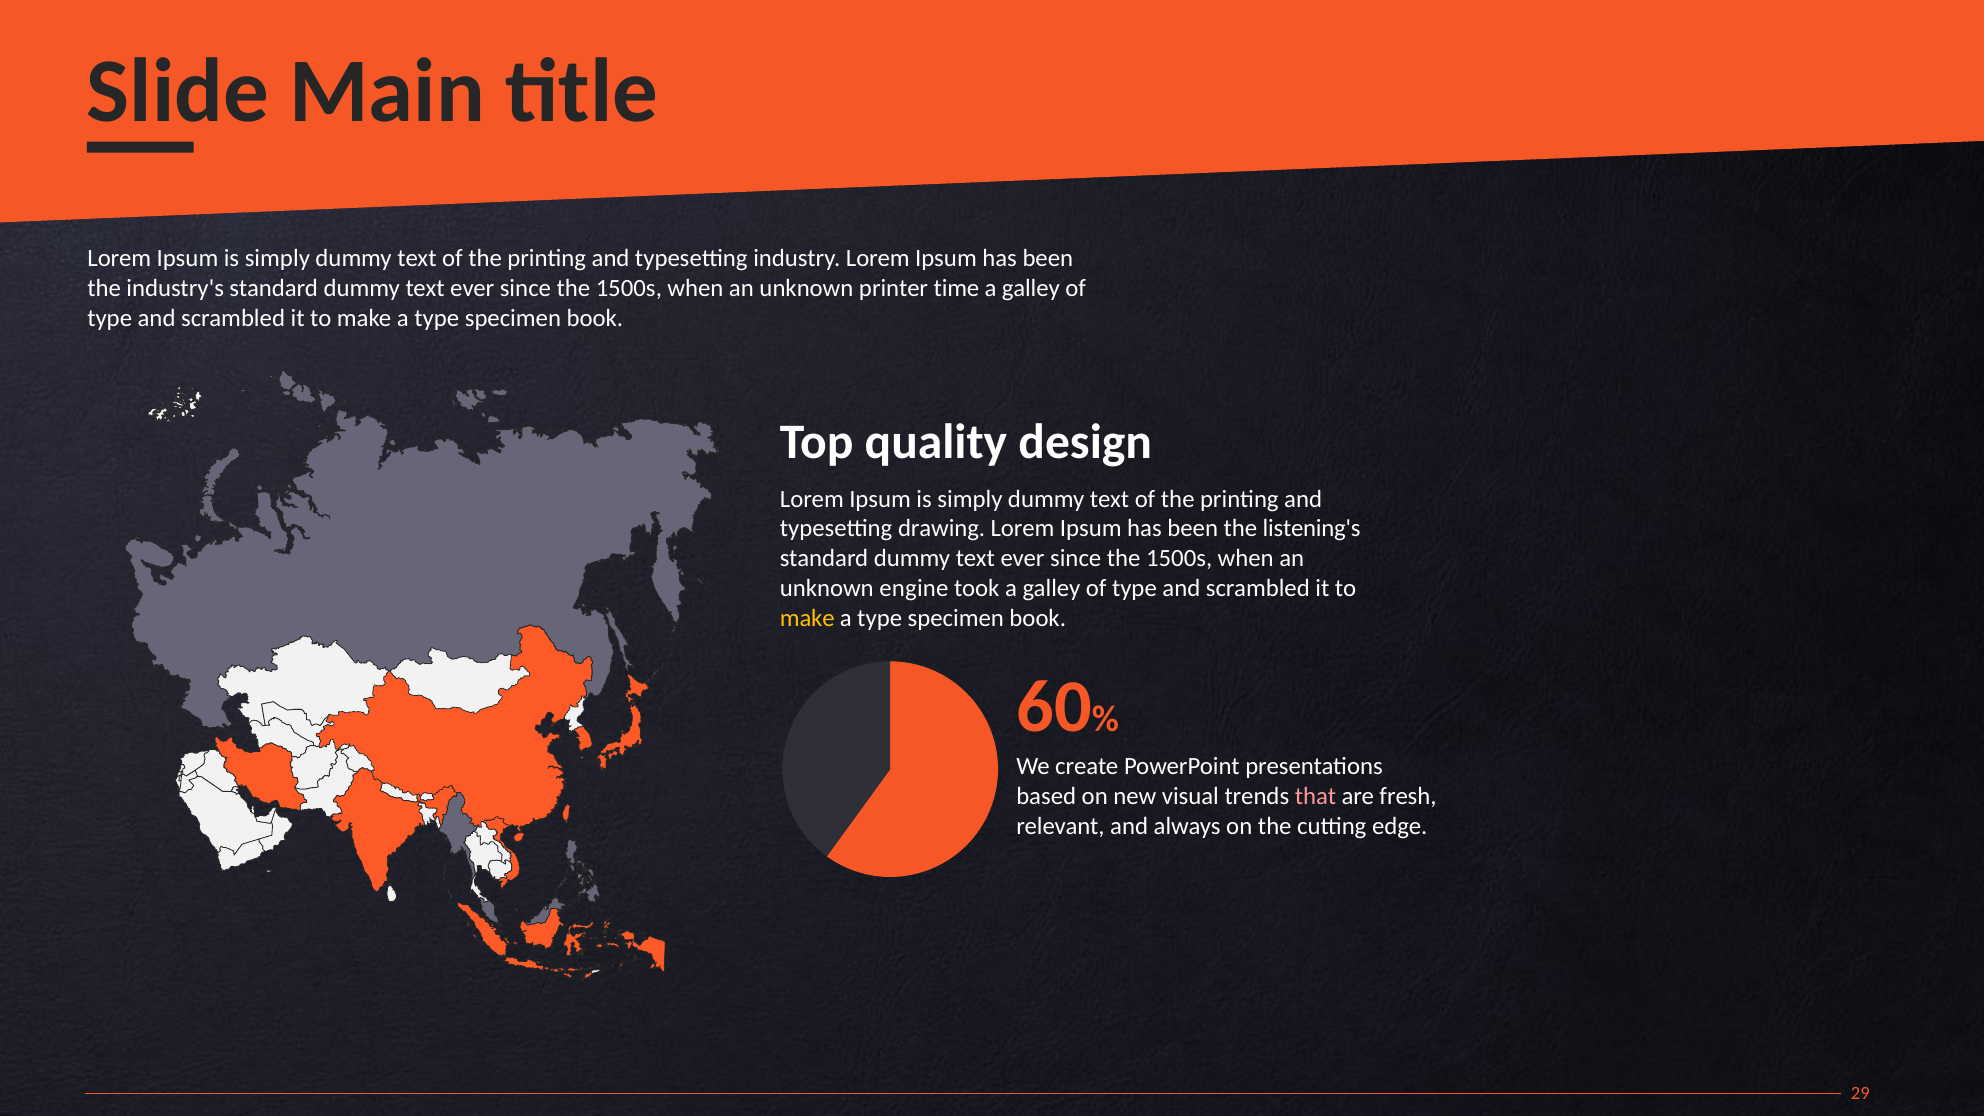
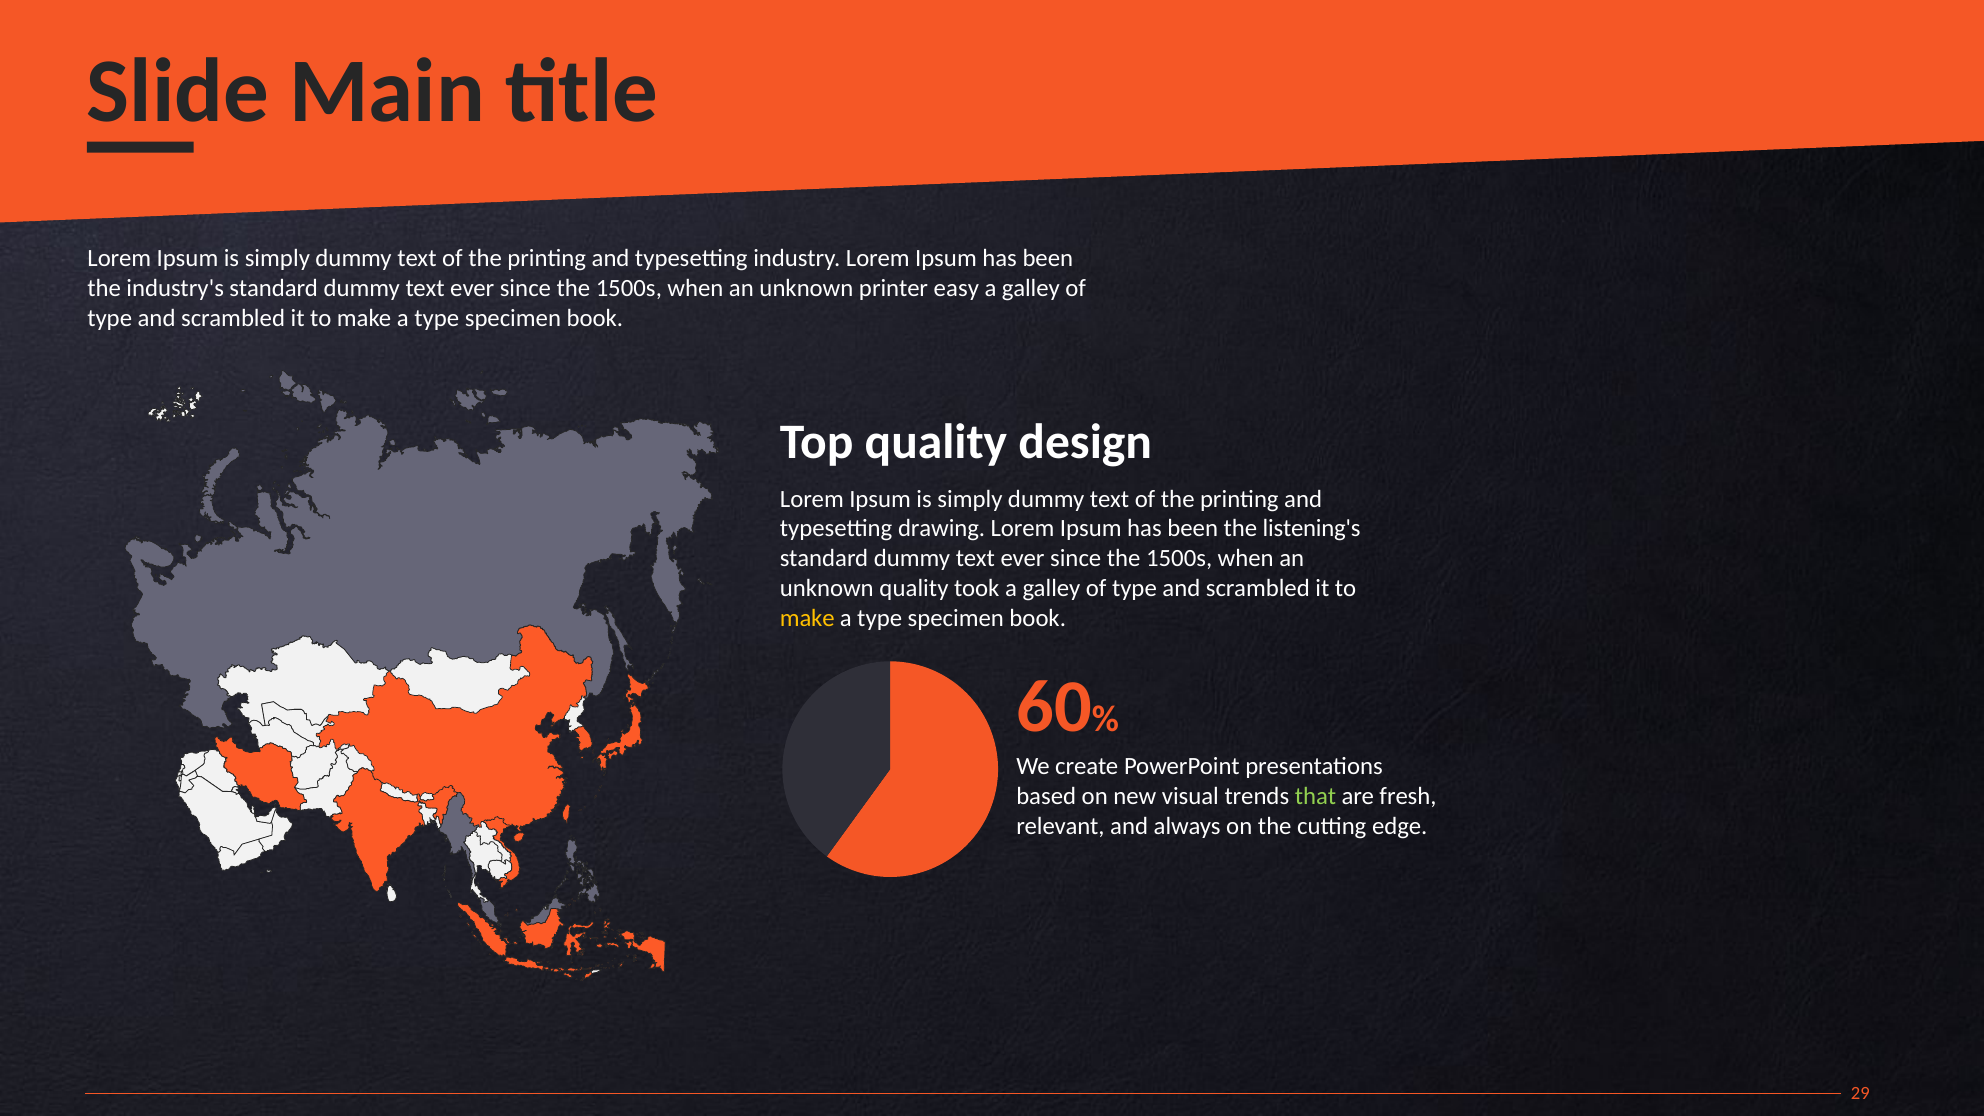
time: time -> easy
unknown engine: engine -> quality
that colour: pink -> light green
